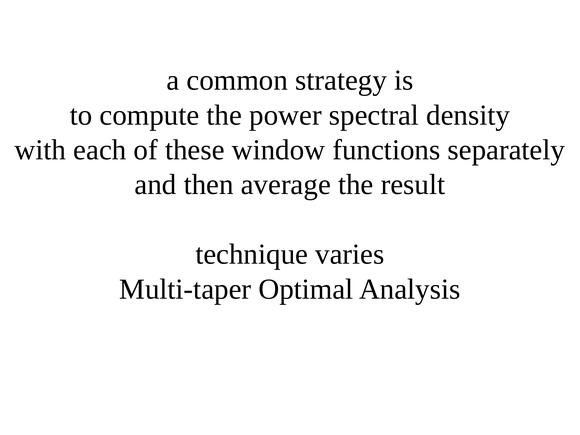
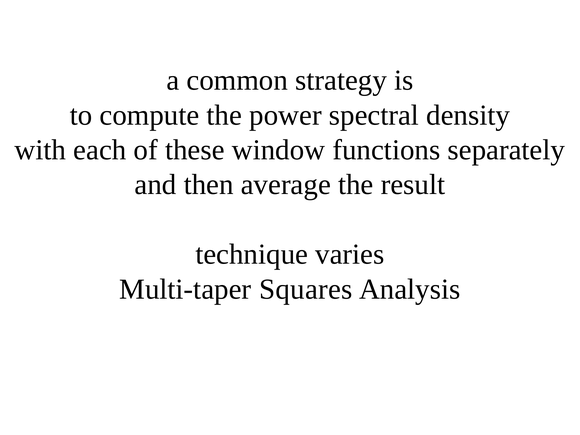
Optimal: Optimal -> Squares
